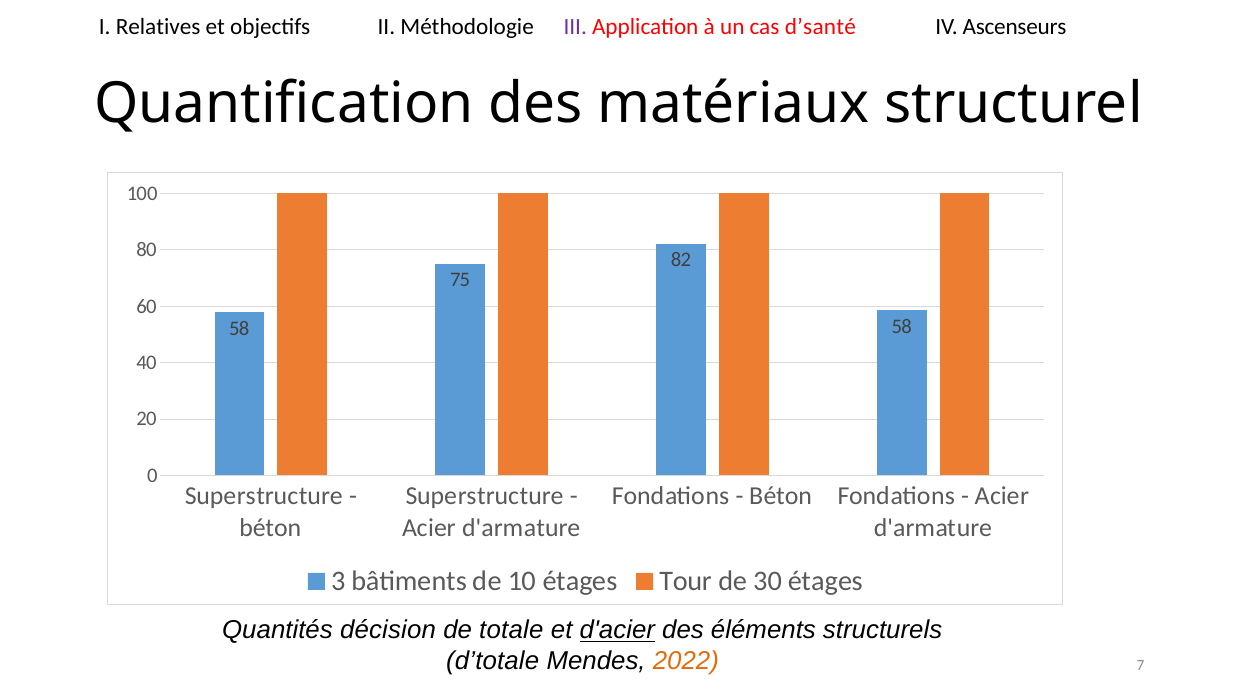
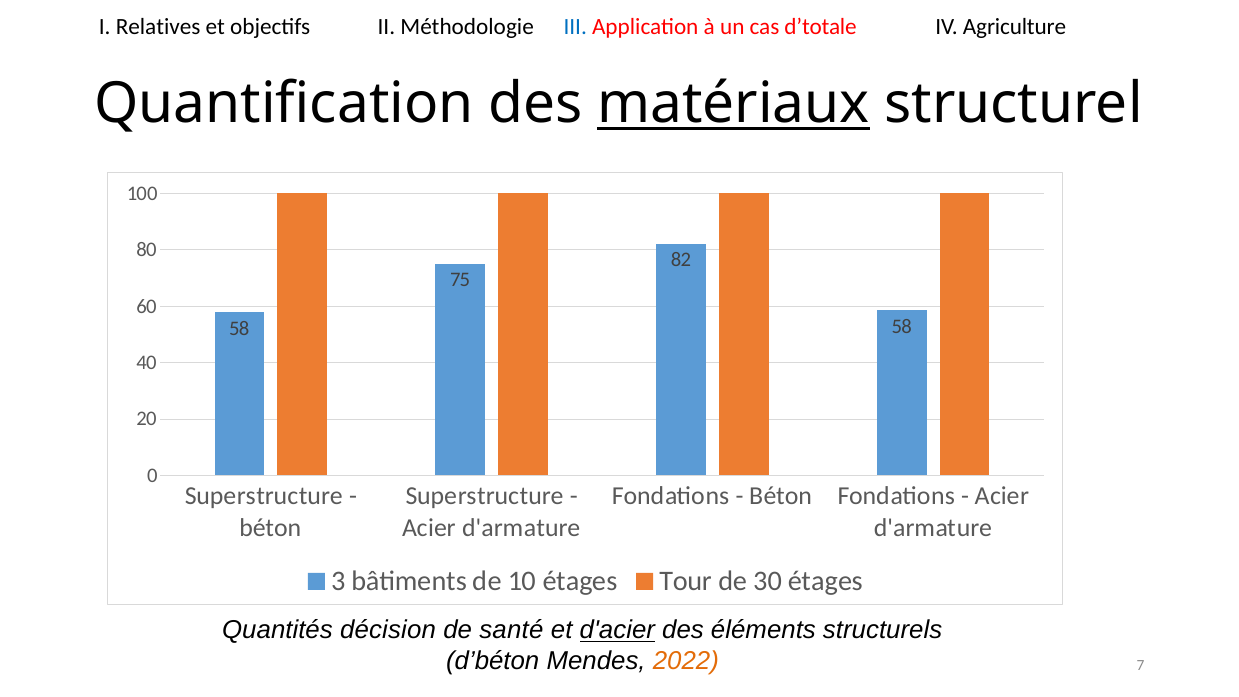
III colour: purple -> blue
d’santé: d’santé -> d’totale
Ascenseurs: Ascenseurs -> Agriculture
matériaux underline: none -> present
totale: totale -> santé
d’totale: d’totale -> d’béton
